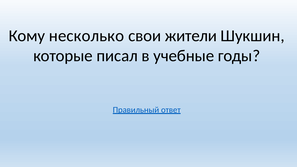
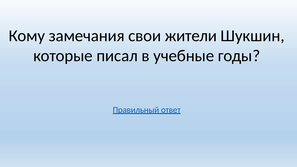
несколько: несколько -> замечания
